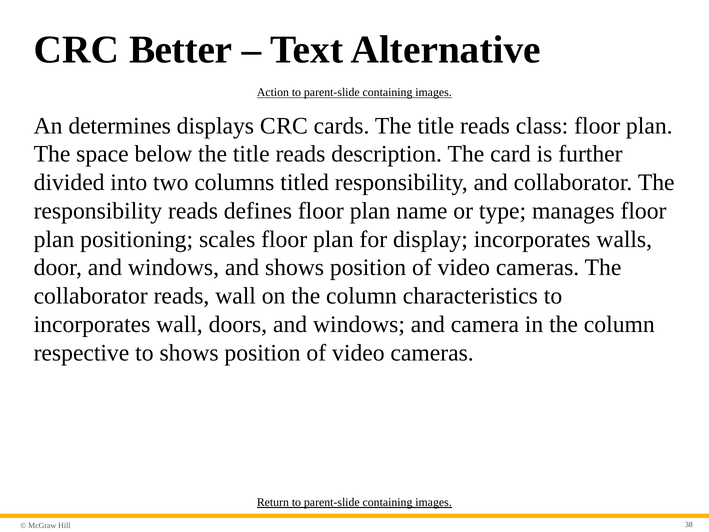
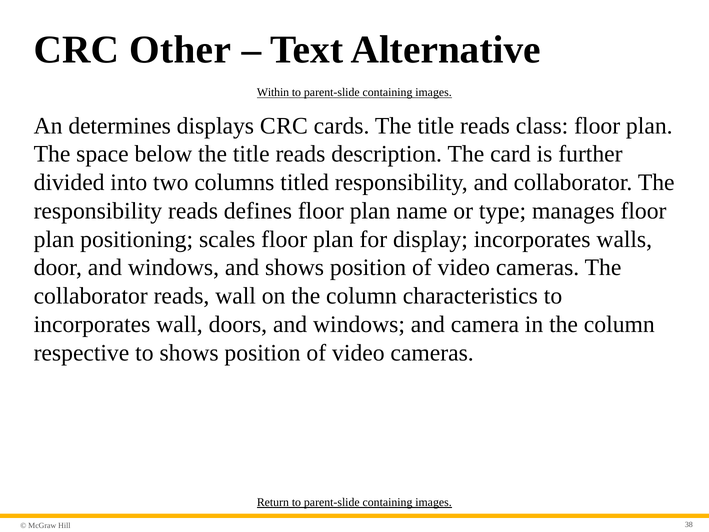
Better: Better -> Other
Action: Action -> Within
